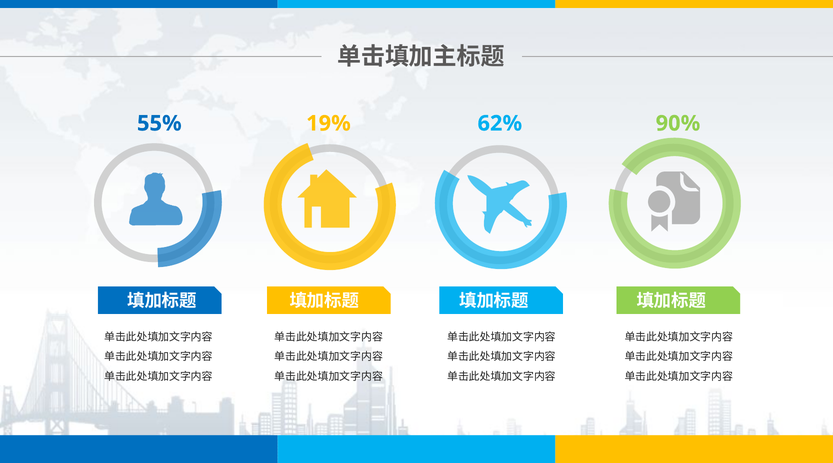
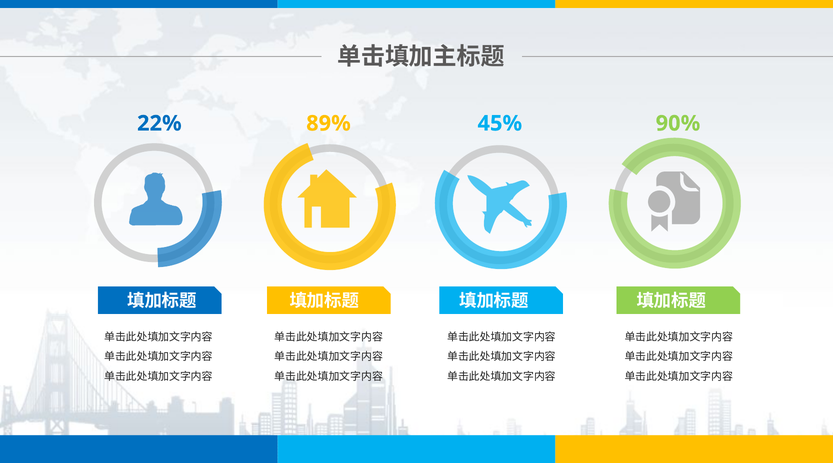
55%: 55% -> 22%
19%: 19% -> 89%
62%: 62% -> 45%
